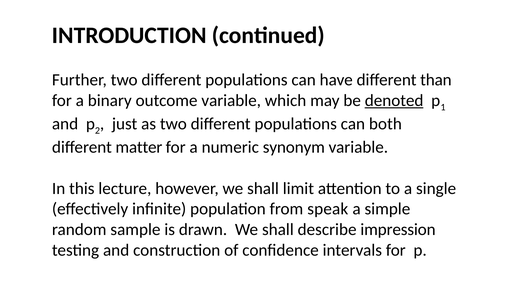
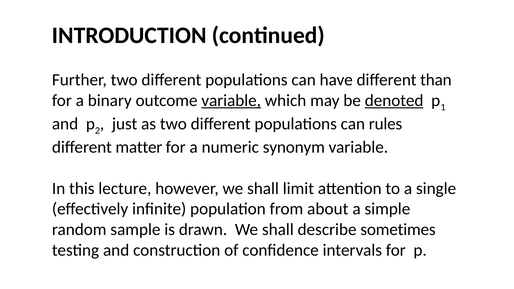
variable at (231, 101) underline: none -> present
both: both -> rules
speak: speak -> about
impression: impression -> sometimes
